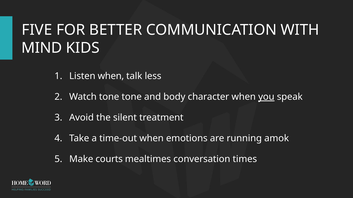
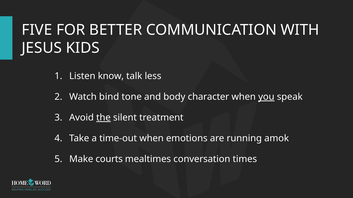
MIND: MIND -> JESUS
Listen when: when -> know
Watch tone: tone -> bind
the underline: none -> present
